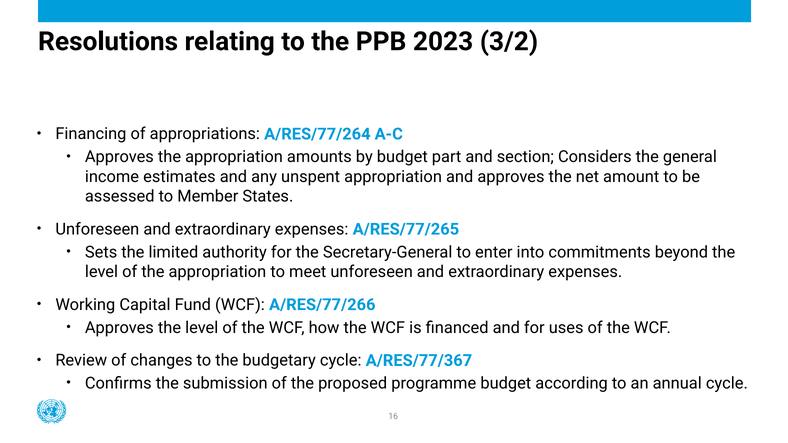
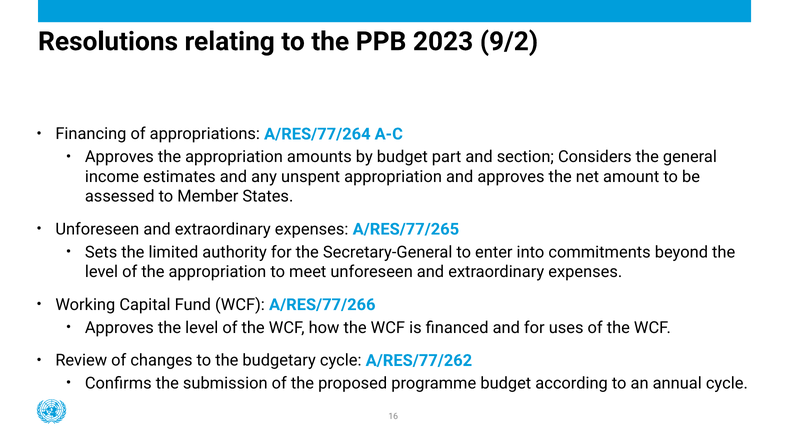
3/2: 3/2 -> 9/2
A/RES/77/367: A/RES/77/367 -> A/RES/77/262
